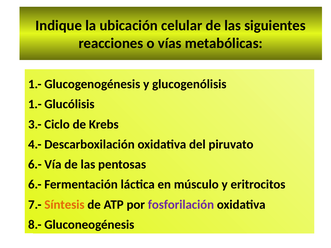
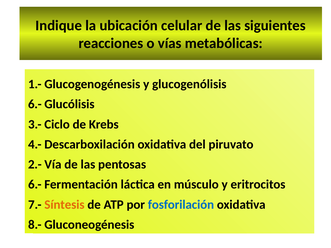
1.- at (35, 104): 1.- -> 6.-
6.- at (35, 165): 6.- -> 2.-
fosforilación colour: purple -> blue
